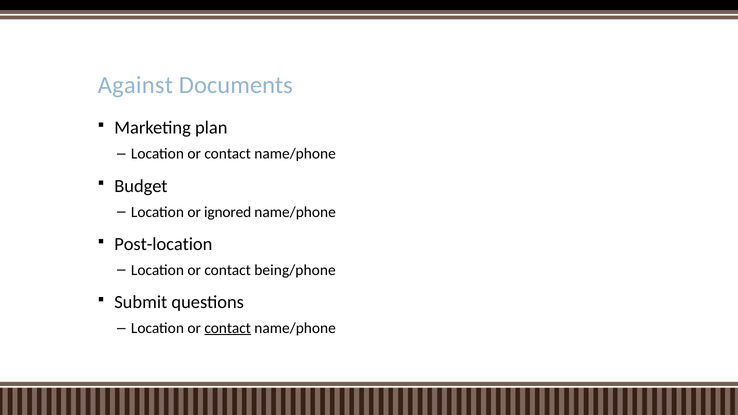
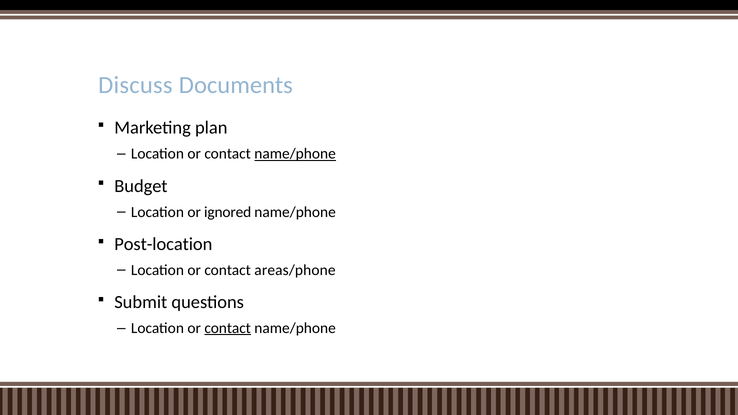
Against: Against -> Discuss
name/phone at (295, 154) underline: none -> present
being/phone: being/phone -> areas/phone
